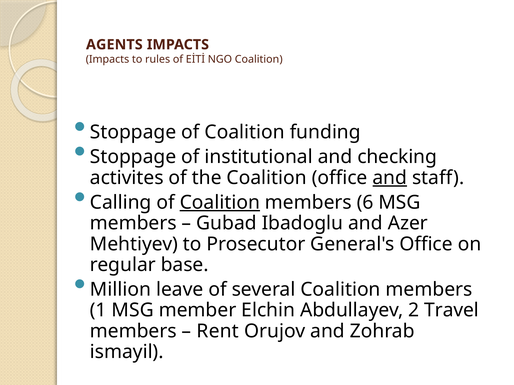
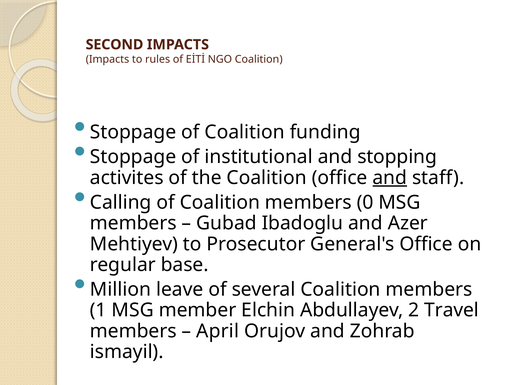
AGENTS: AGENTS -> SECOND
checking: checking -> stopping
Coalition at (220, 203) underline: present -> none
6: 6 -> 0
Rent: Rent -> April
